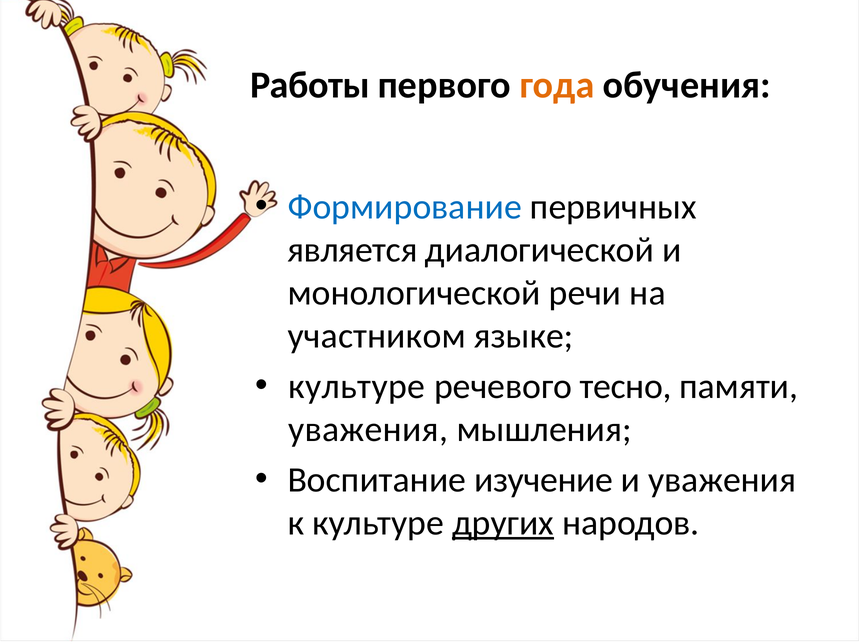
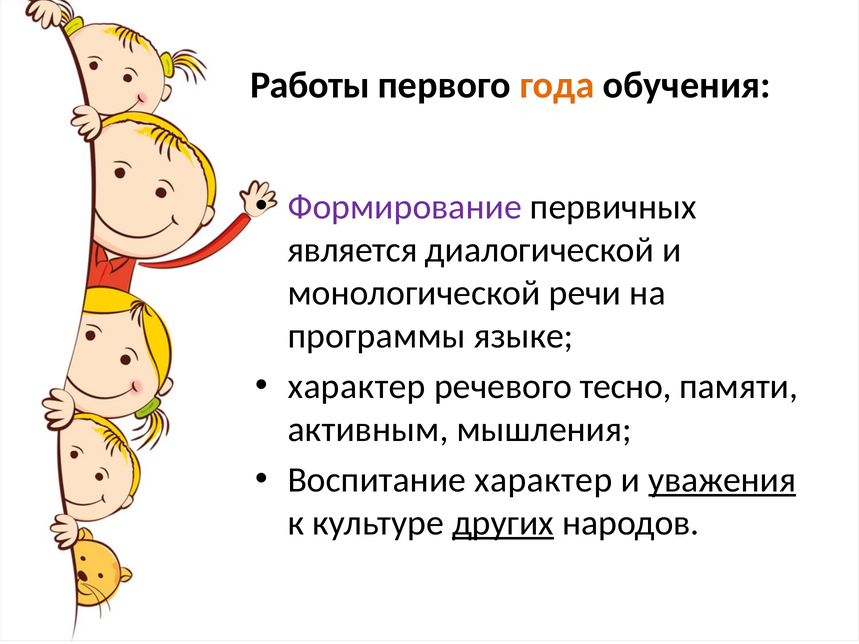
Формирование colour: blue -> purple
участником: участником -> программы
культуре at (357, 387): культуре -> характер
уважения at (368, 429): уважения -> активным
Воспитание изучение: изучение -> характер
уважения at (722, 480) underline: none -> present
